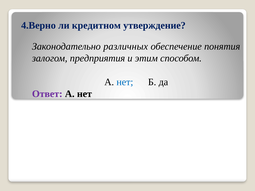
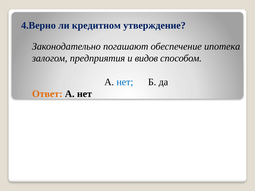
различных: различных -> погашают
понятия: понятия -> ипотека
этим: этим -> видов
Ответ colour: purple -> orange
